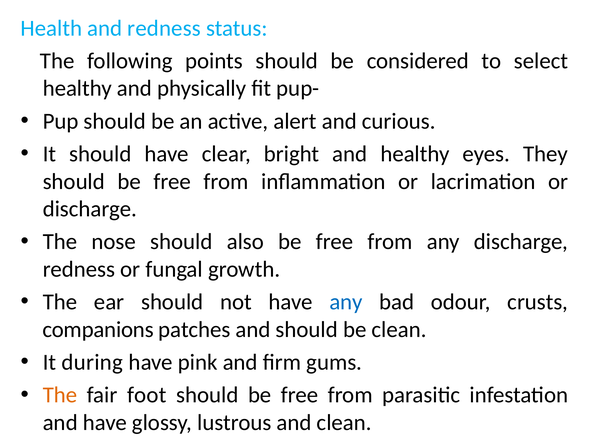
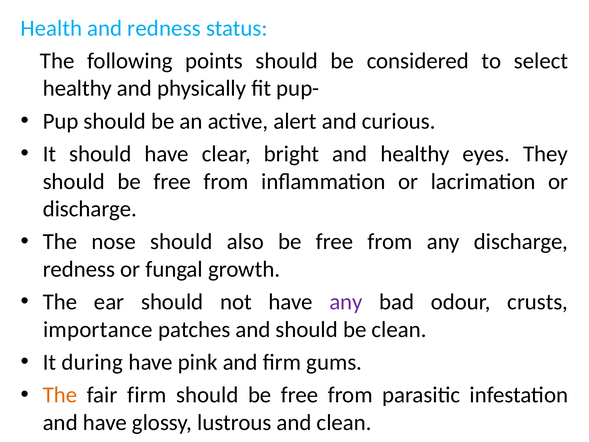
any at (346, 302) colour: blue -> purple
companions: companions -> importance
fair foot: foot -> firm
